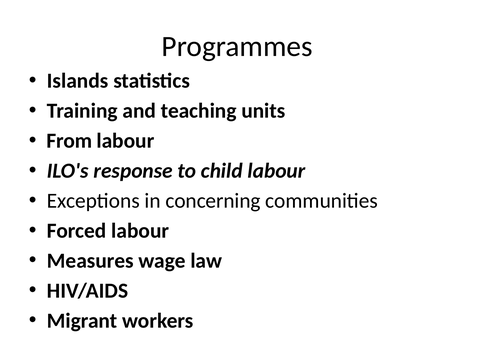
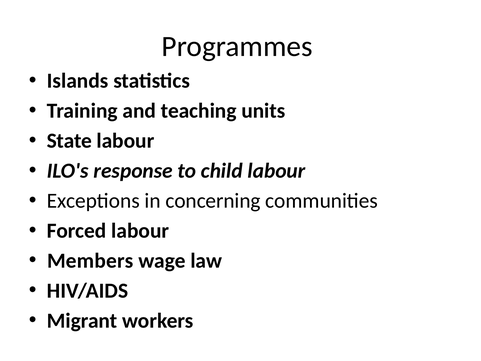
From: From -> State
Measures: Measures -> Members
